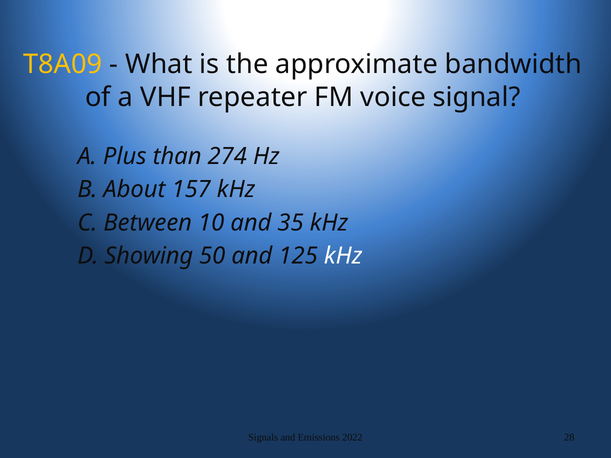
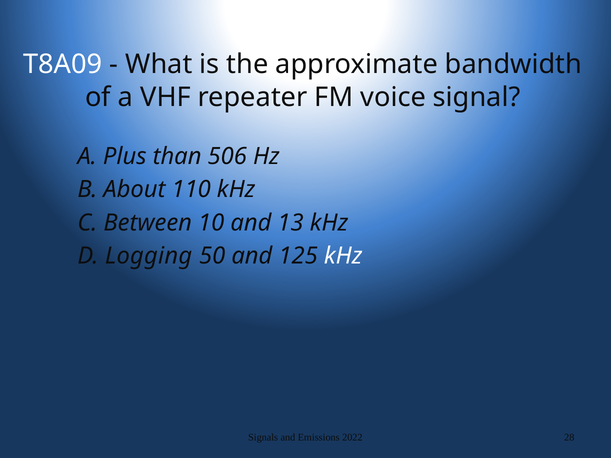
T8A09 colour: yellow -> white
274: 274 -> 506
157: 157 -> 110
35: 35 -> 13
Showing: Showing -> Logging
